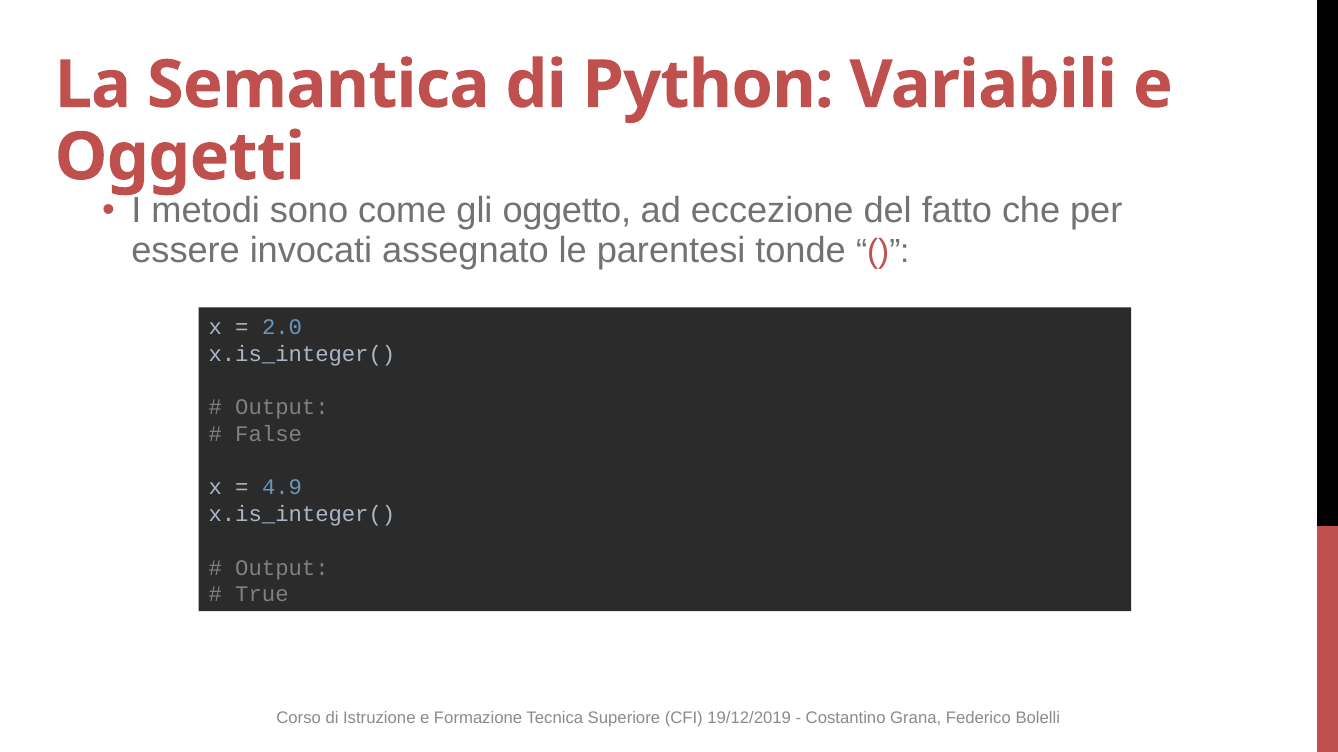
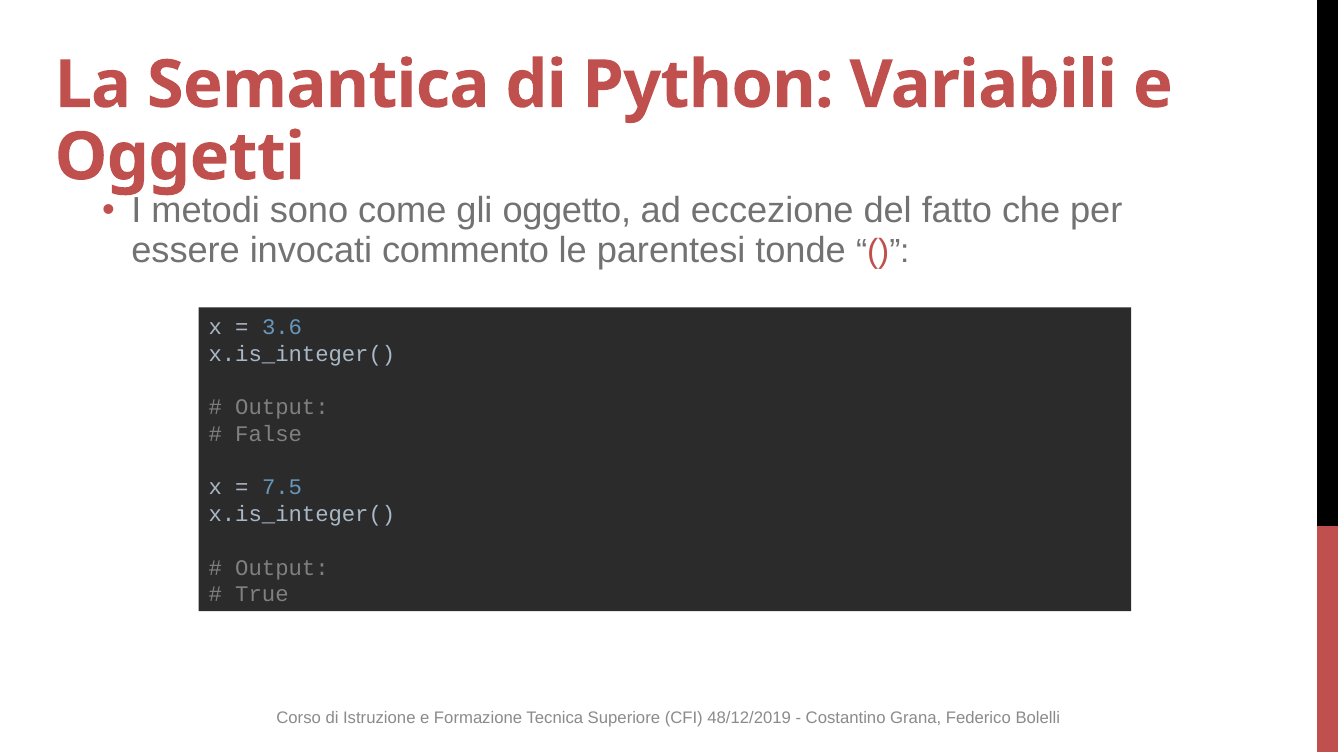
assegnato: assegnato -> commento
2.0: 2.0 -> 3.6
4.9: 4.9 -> 7.5
19/12/2019: 19/12/2019 -> 48/12/2019
